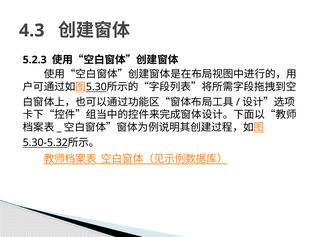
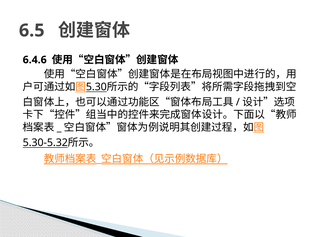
4.3: 4.3 -> 6.5
5.2.3: 5.2.3 -> 6.4.6
